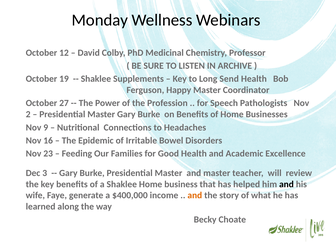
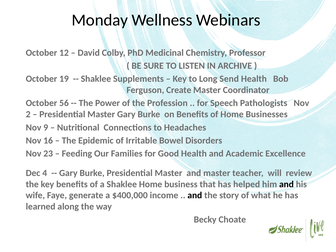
Happy: Happy -> Create
27: 27 -> 56
3: 3 -> 4
and at (195, 195) colour: orange -> black
